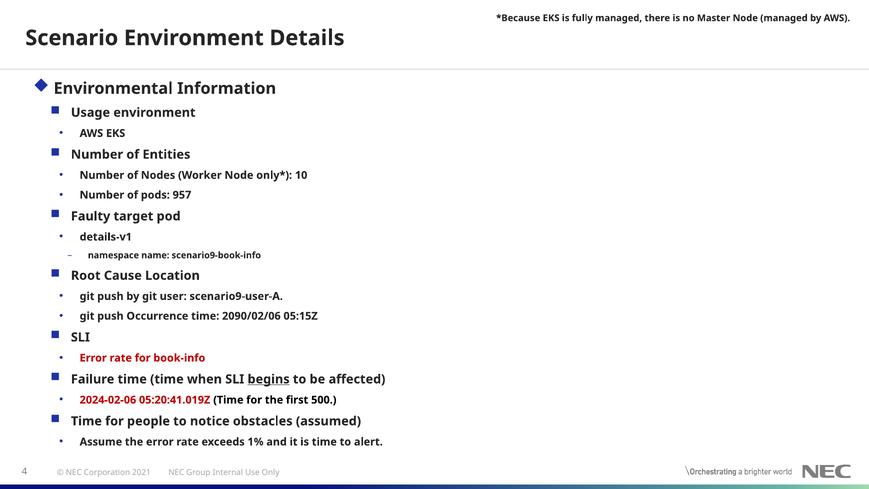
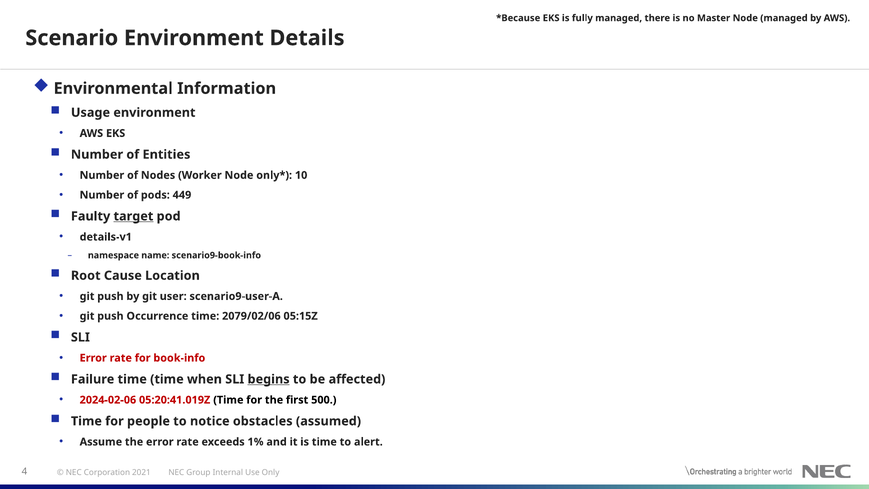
957: 957 -> 449
target underline: none -> present
2090/02/06: 2090/02/06 -> 2079/02/06
